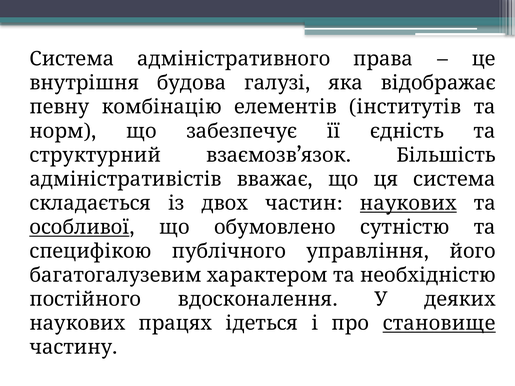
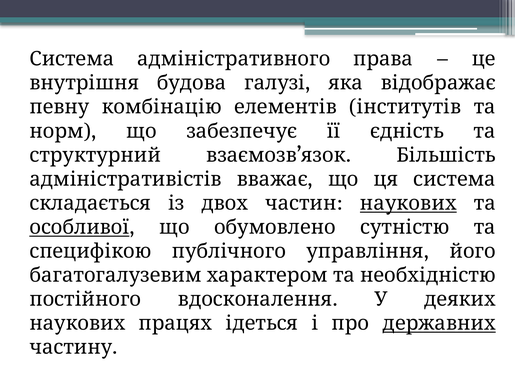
становище: становище -> державних
